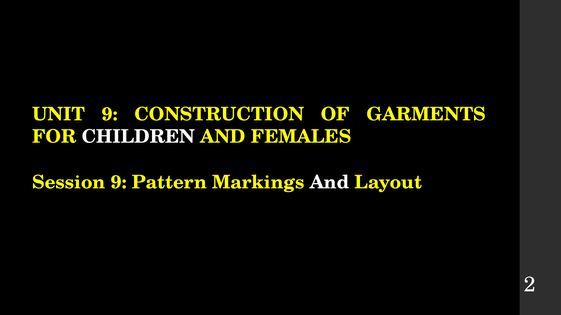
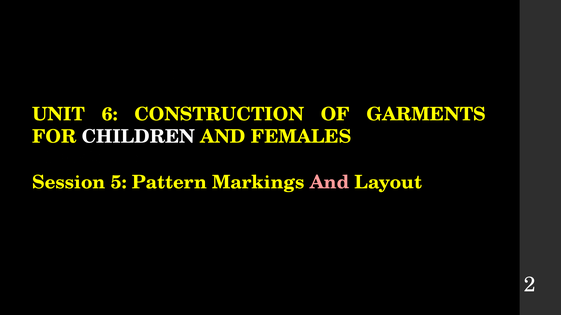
UNIT 9: 9 -> 6
Session 9: 9 -> 5
And at (329, 183) colour: white -> pink
